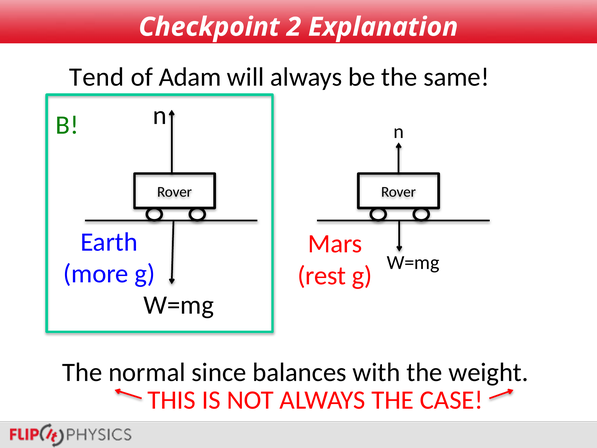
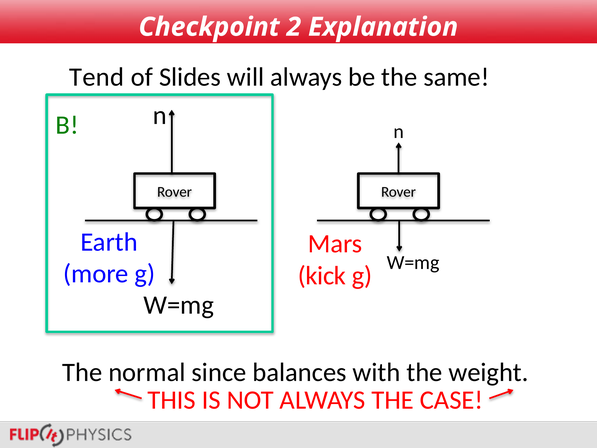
Adam: Adam -> Slides
rest: rest -> kick
